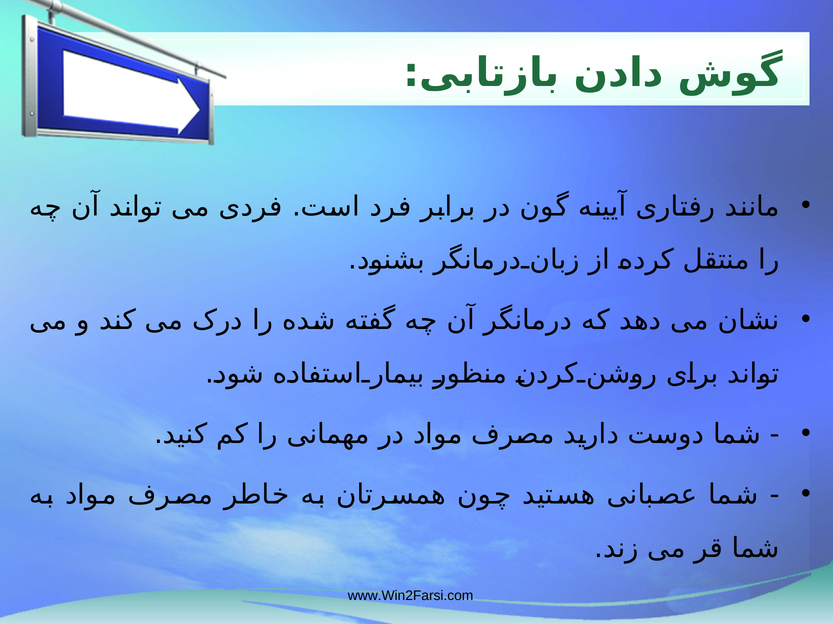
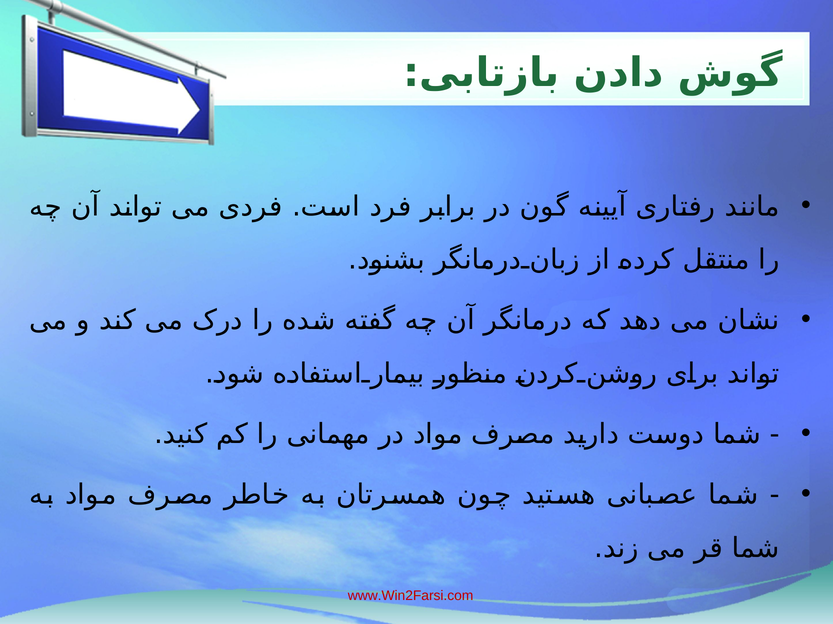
www.Win2Farsi.com colour: black -> red
